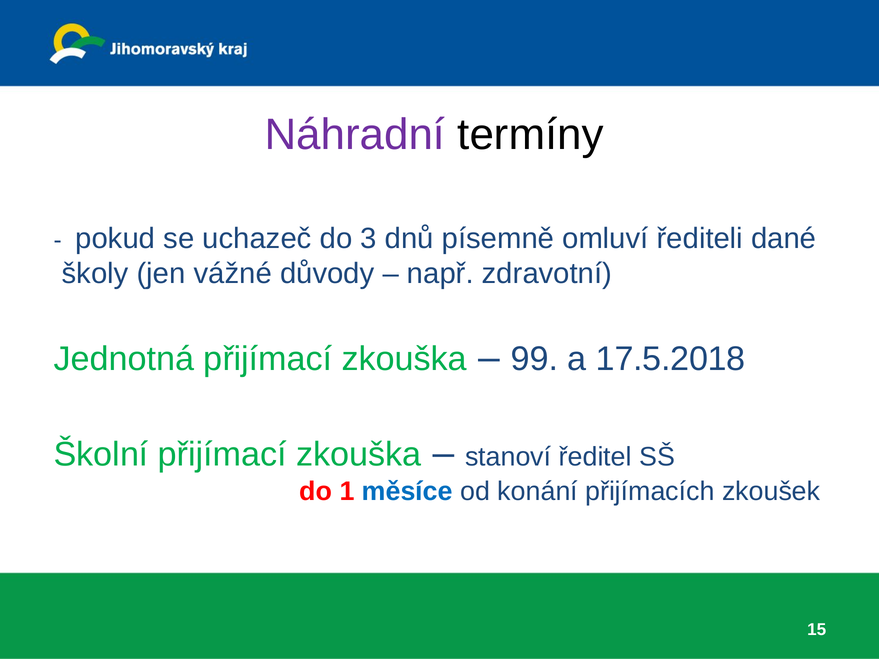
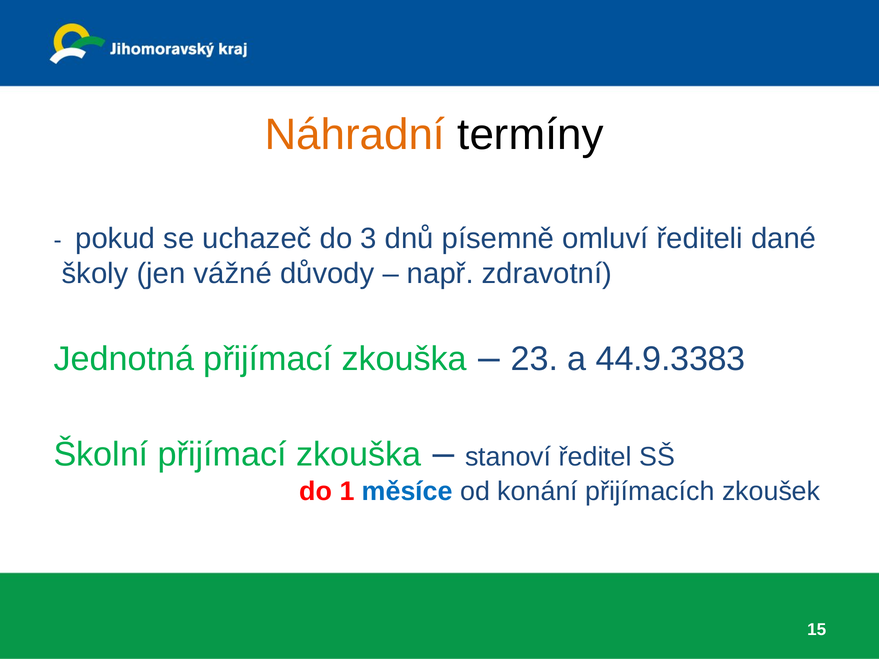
Náhradní colour: purple -> orange
99: 99 -> 23
17.5.2018: 17.5.2018 -> 44.9.3383
